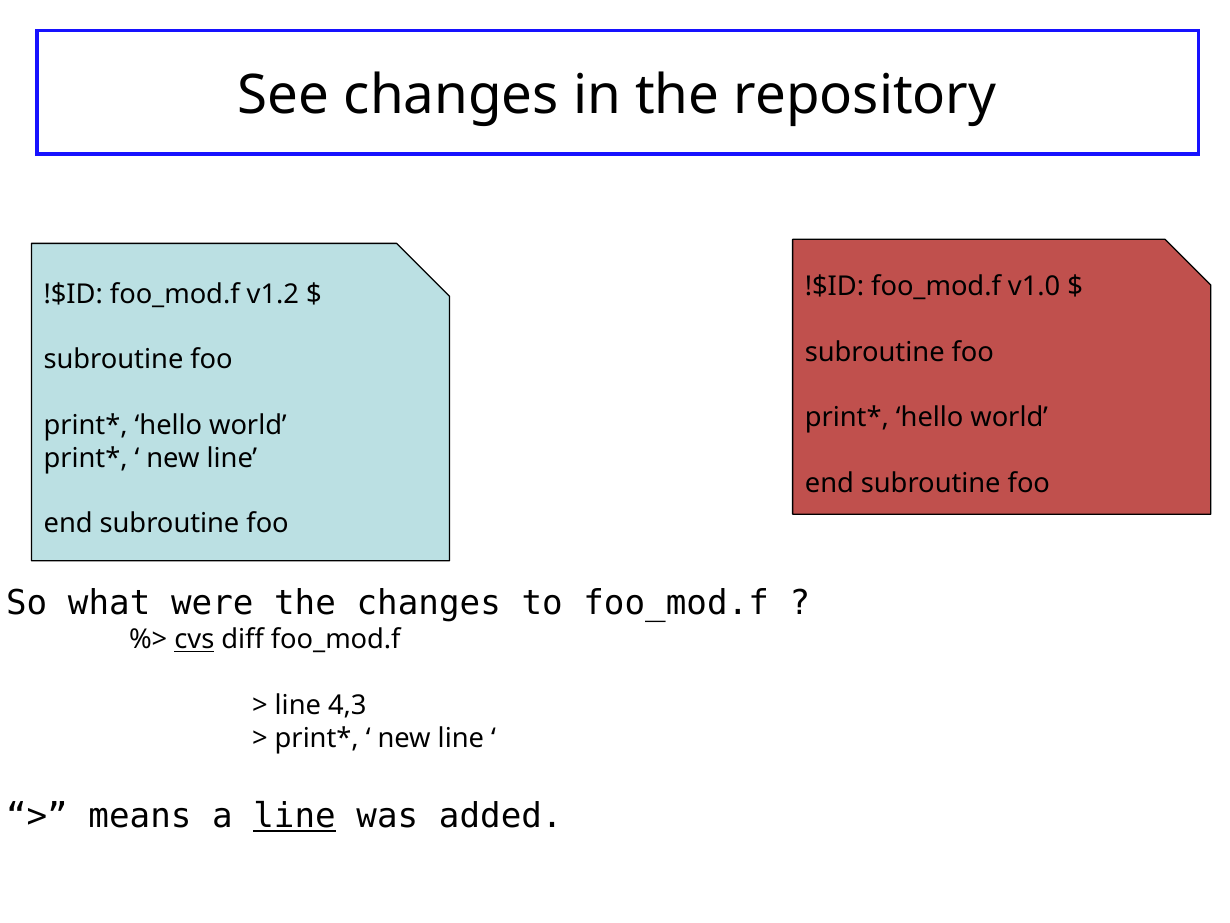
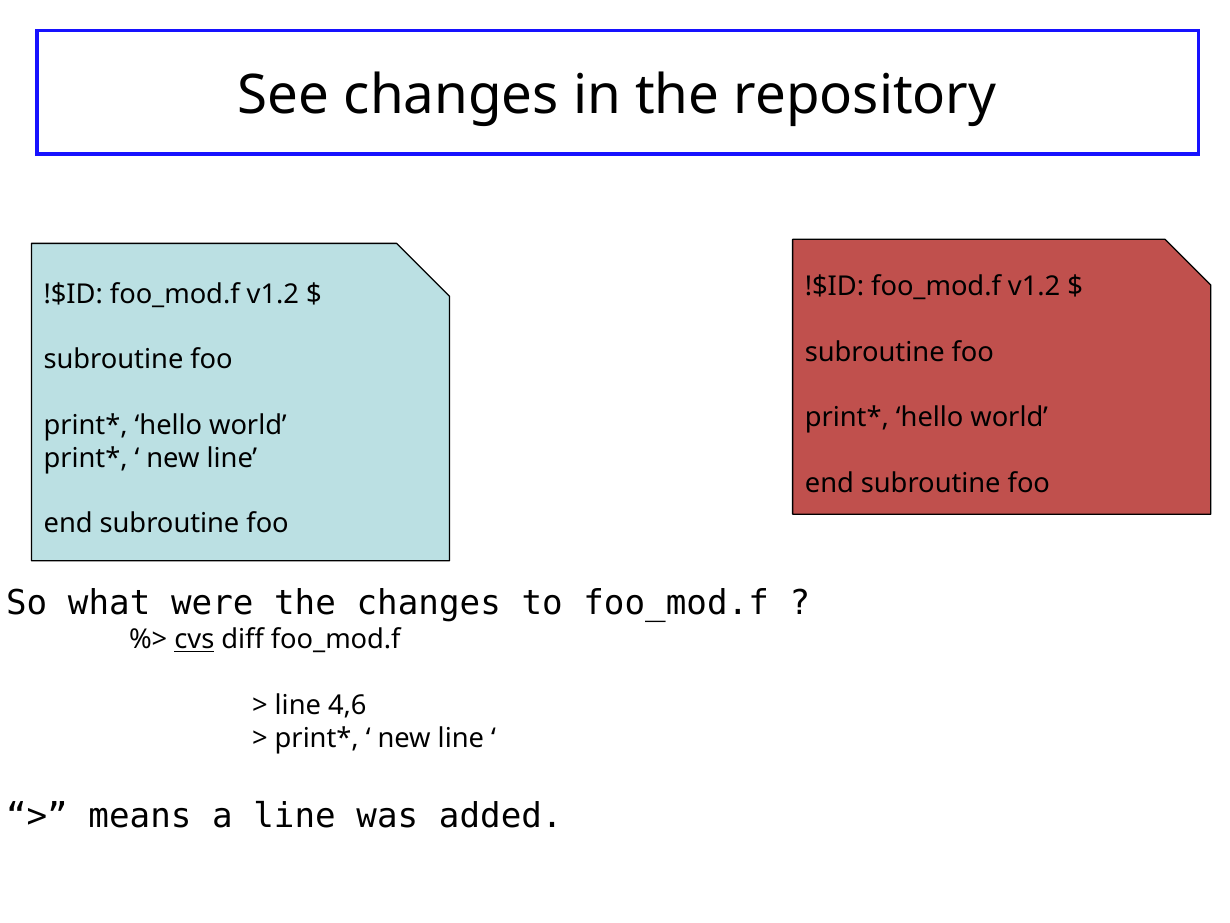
v1.0 at (1034, 286): v1.0 -> v1.2
4,3: 4,3 -> 4,6
line at (295, 816) underline: present -> none
